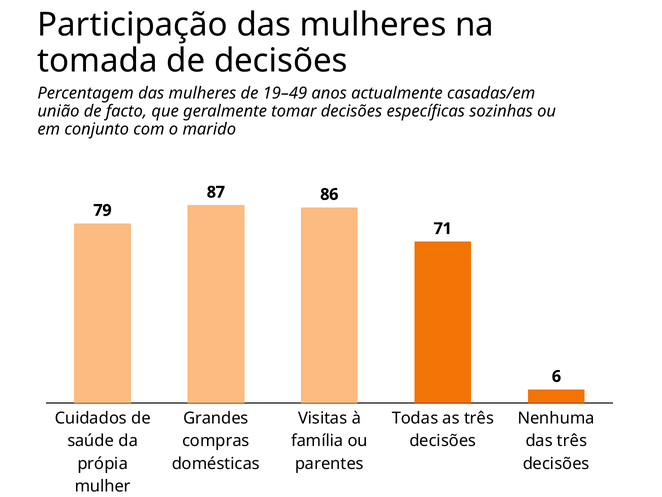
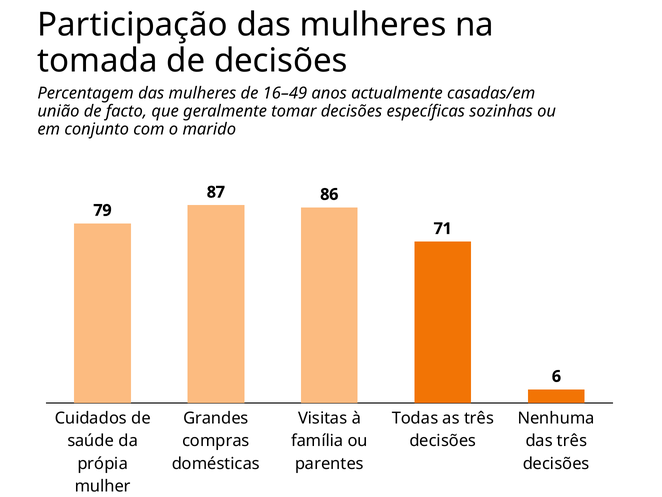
19–49: 19–49 -> 16–49
